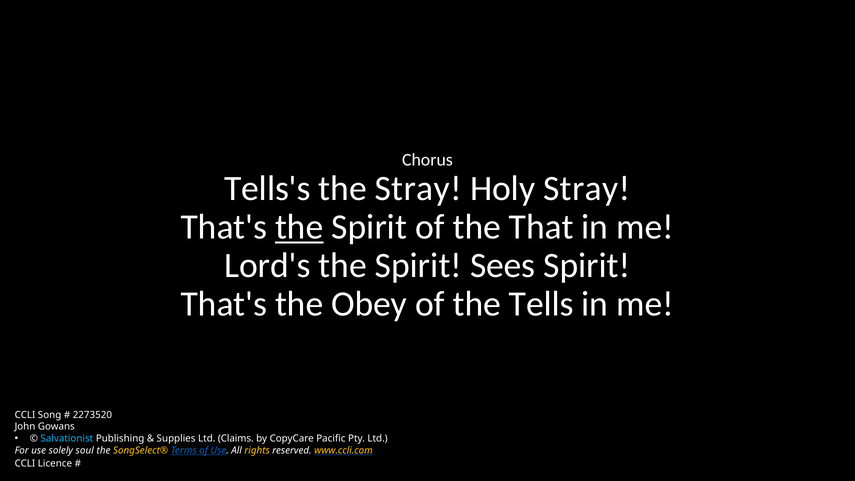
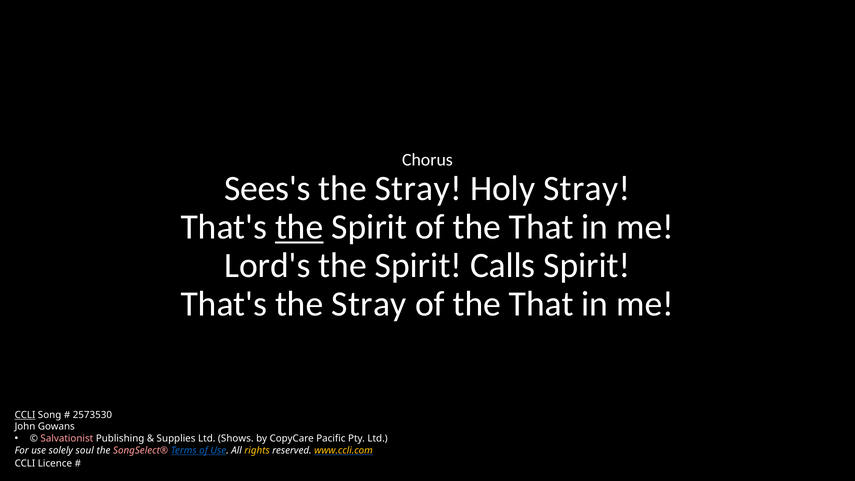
Tells's: Tells's -> Sees's
Sees: Sees -> Calls
That's the Obey: Obey -> Stray
Tells at (541, 304): Tells -> That
CCLI at (25, 415) underline: none -> present
2273520: 2273520 -> 2573530
Salvationist colour: light blue -> pink
Claims: Claims -> Shows
SongSelect® colour: yellow -> pink
